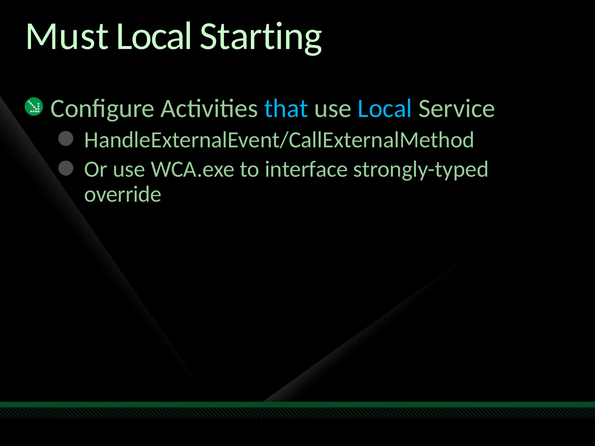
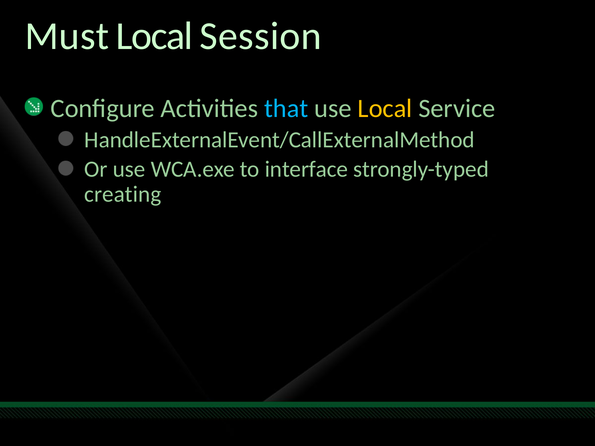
Starting: Starting -> Session
Local at (385, 108) colour: light blue -> yellow
override: override -> creating
